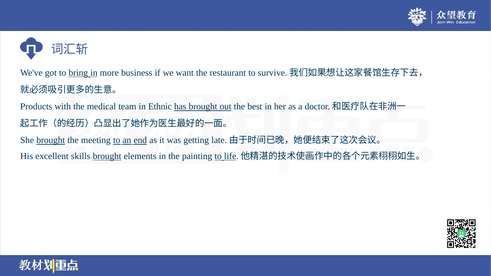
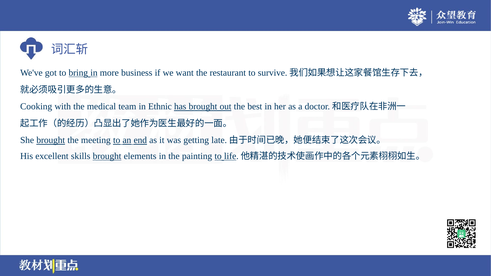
Products: Products -> Cooking
